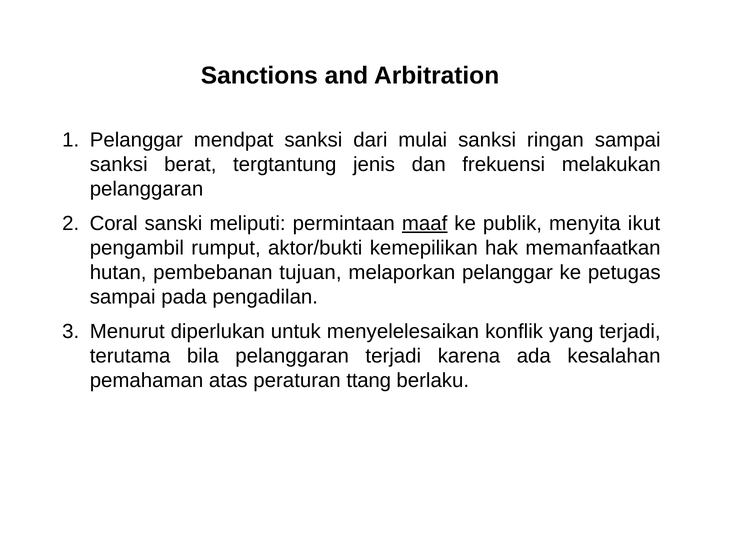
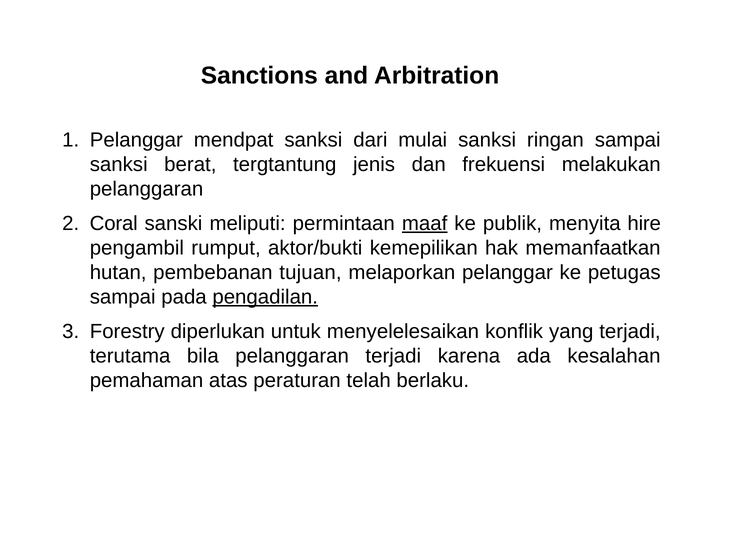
ikut: ikut -> hire
pengadilan underline: none -> present
Menurut: Menurut -> Forestry
ttang: ttang -> telah
